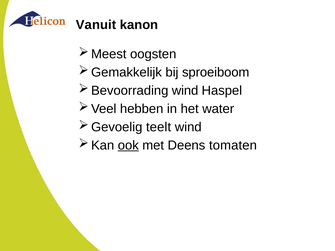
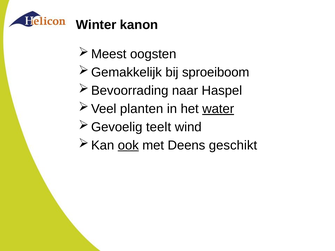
Vanuit: Vanuit -> Winter
wind at (185, 91): wind -> naar
hebben: hebben -> planten
water underline: none -> present
tomaten: tomaten -> geschikt
